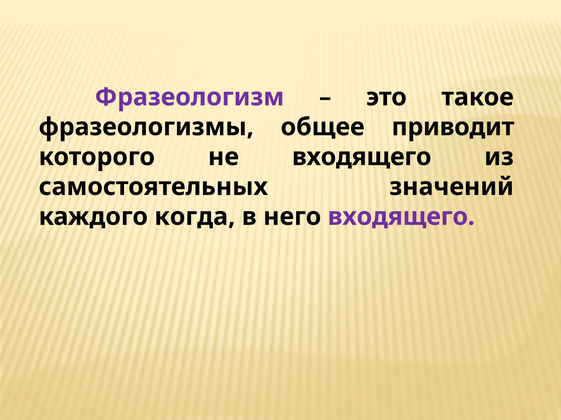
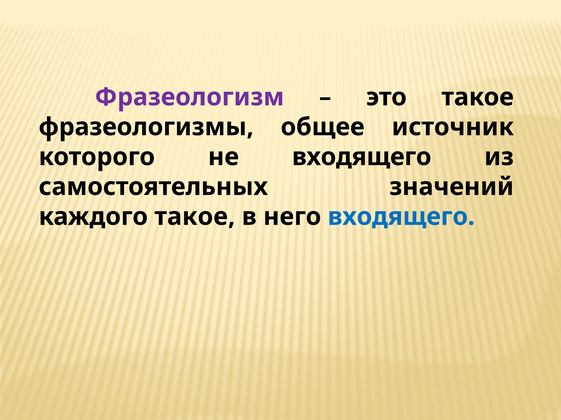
приводит: приводит -> источник
каждого когда: когда -> такое
входящего at (401, 217) colour: purple -> blue
